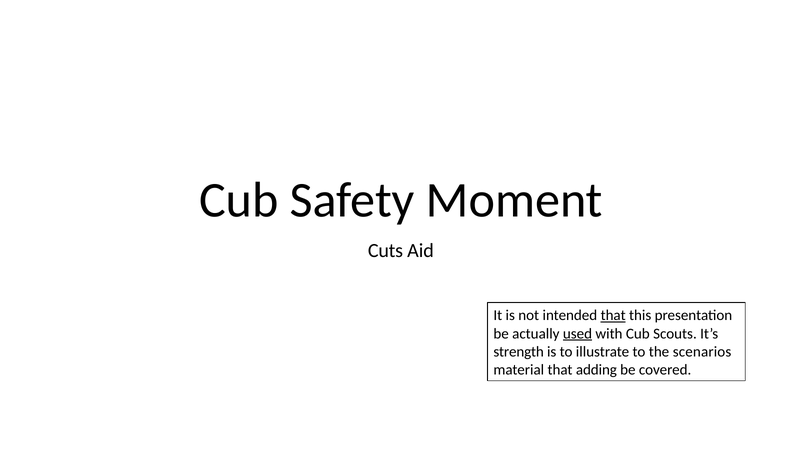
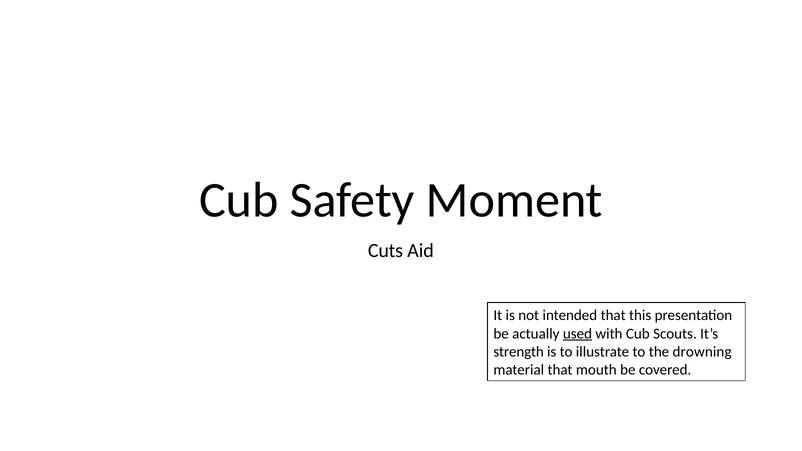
that at (613, 316) underline: present -> none
scenarios: scenarios -> drowning
adding: adding -> mouth
